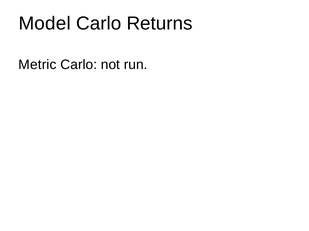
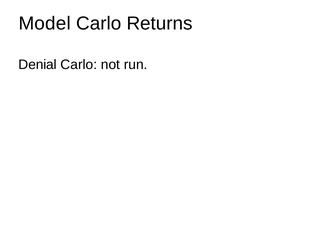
Metric: Metric -> Denial
